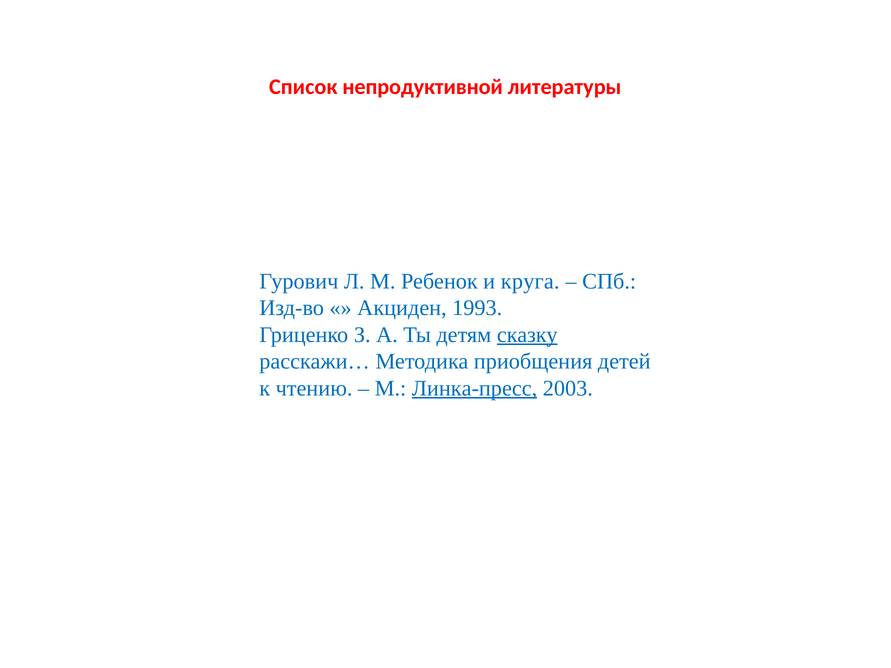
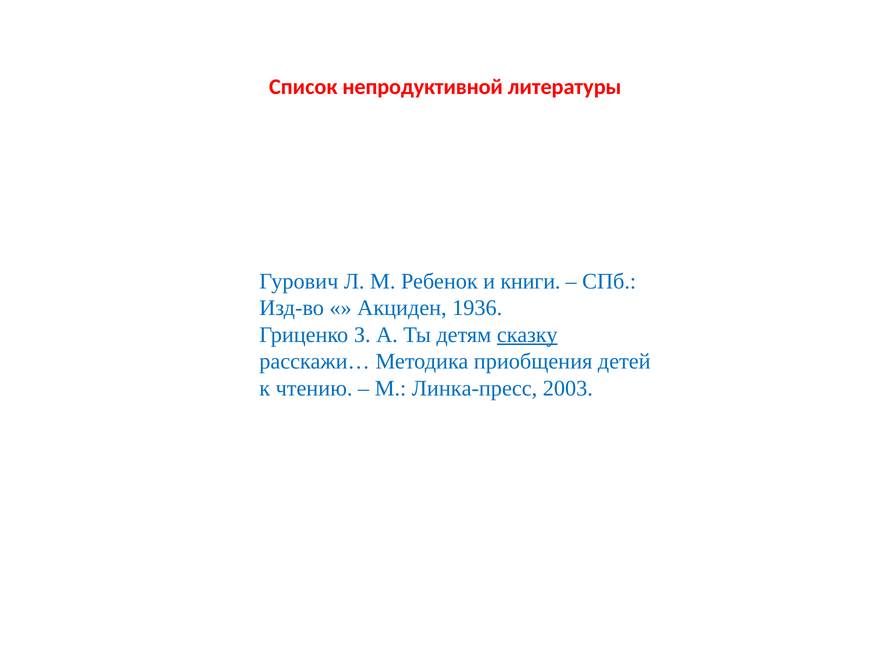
круга: круга -> книги
1993: 1993 -> 1936
Линка-пресс underline: present -> none
